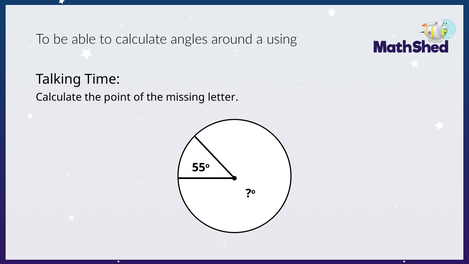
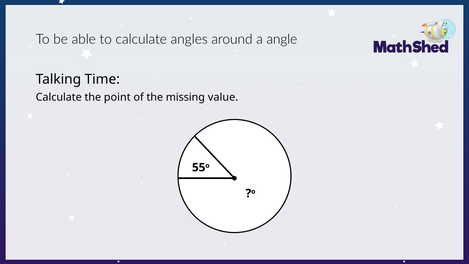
using: using -> angle
letter: letter -> value
